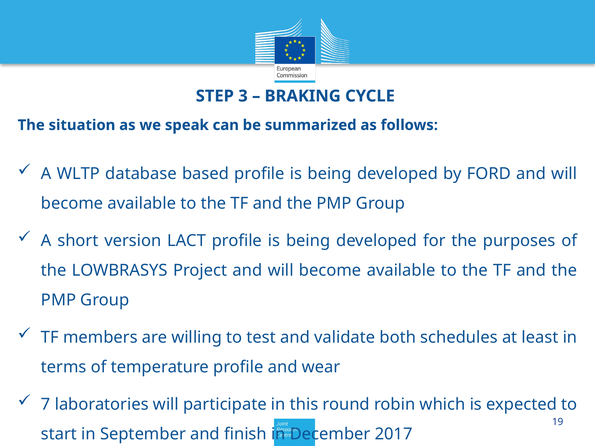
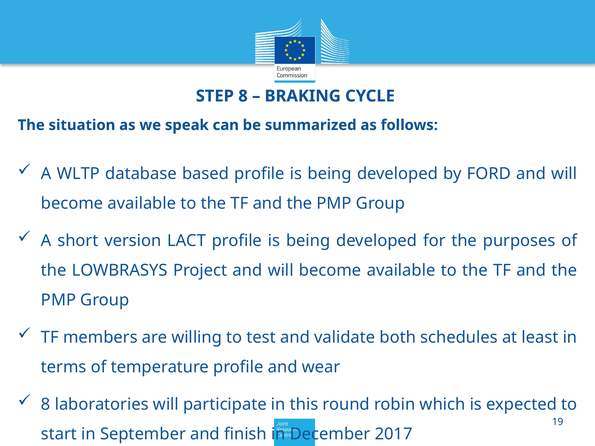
STEP 3: 3 -> 8
7 at (46, 405): 7 -> 8
